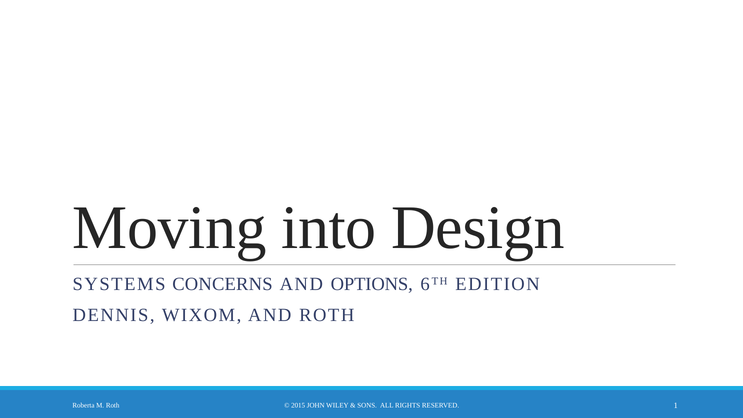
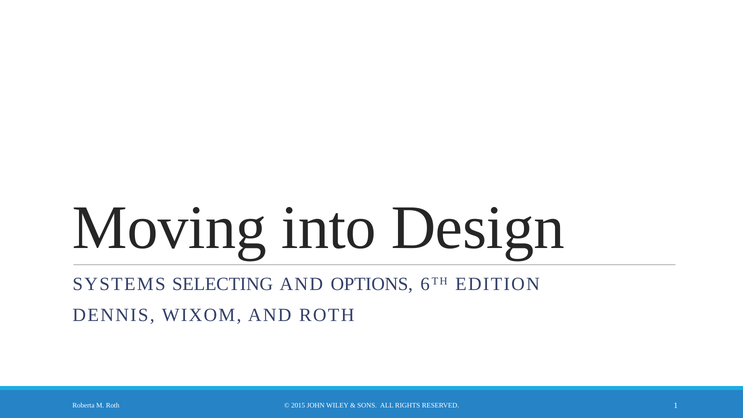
CONCERNS: CONCERNS -> SELECTING
